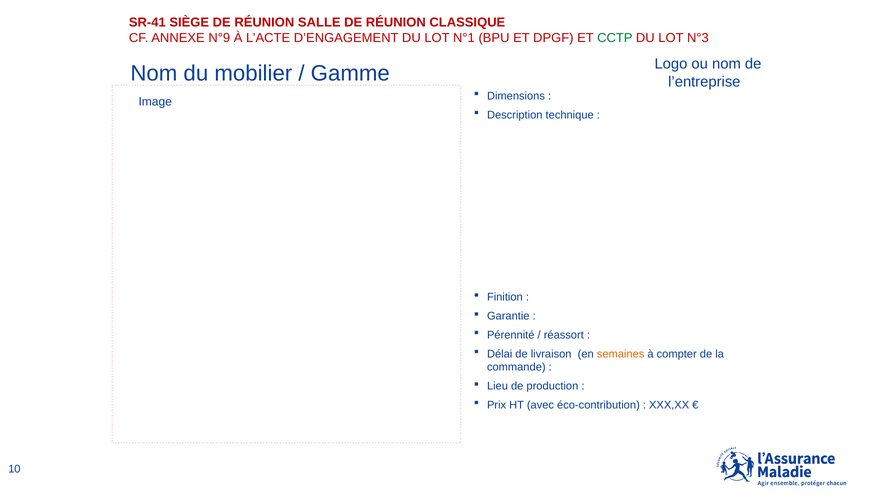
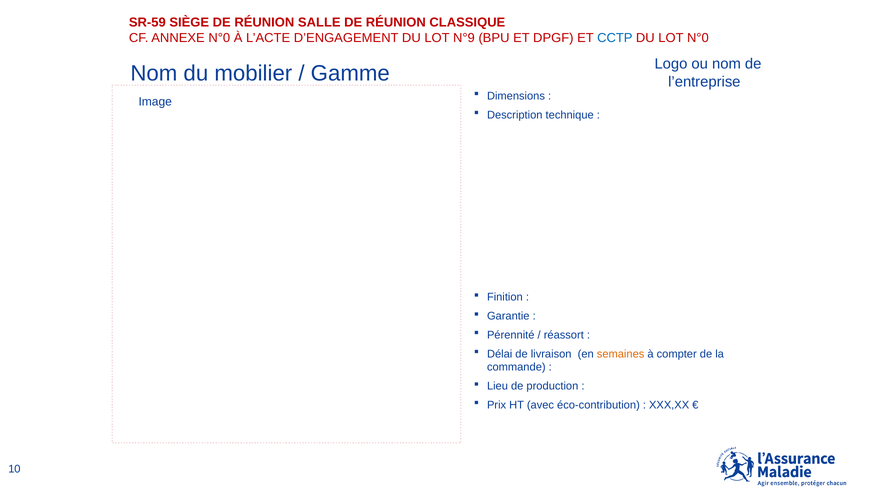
SR-41: SR-41 -> SR-59
ANNEXE N°9: N°9 -> N°0
N°1: N°1 -> N°9
CCTP colour: green -> blue
LOT N°3: N°3 -> N°0
